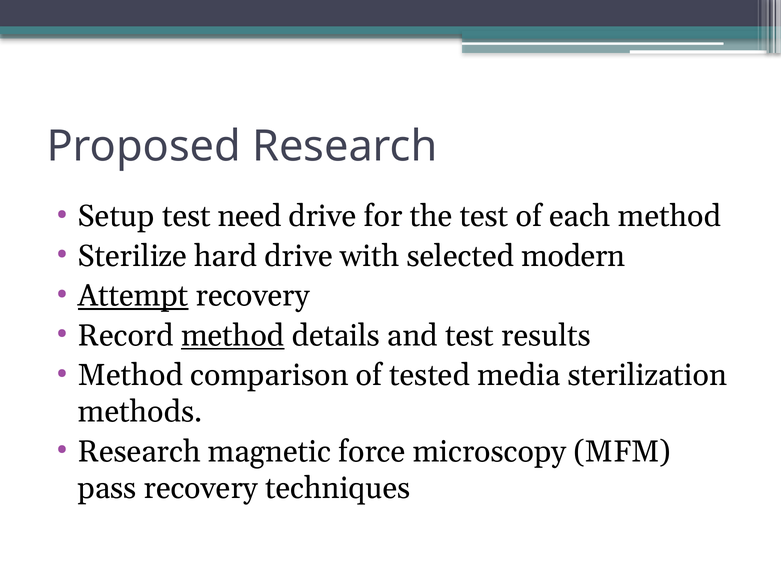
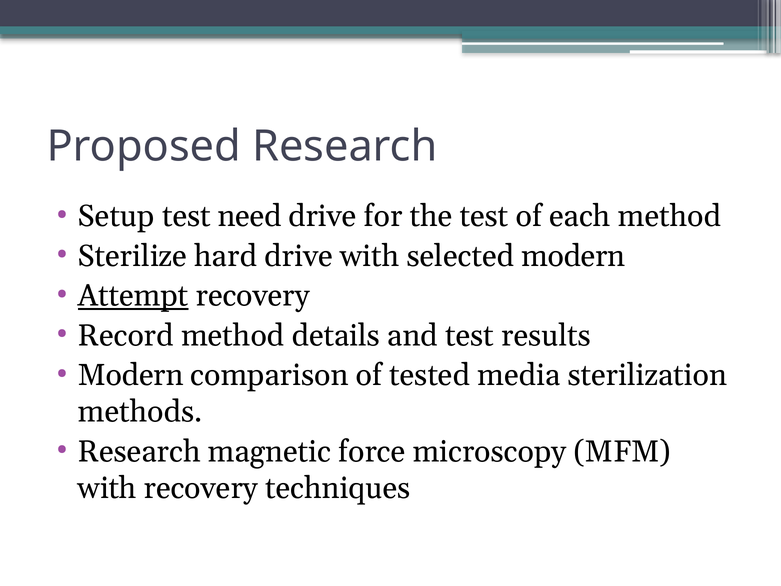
method at (233, 335) underline: present -> none
Method at (131, 375): Method -> Modern
pass at (107, 488): pass -> with
